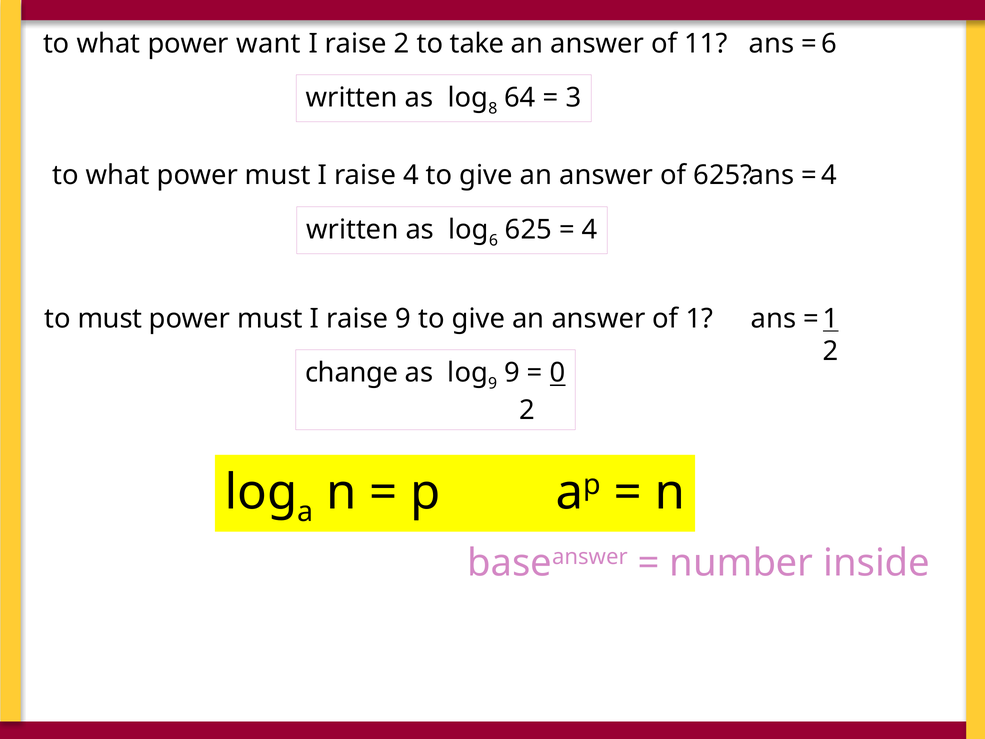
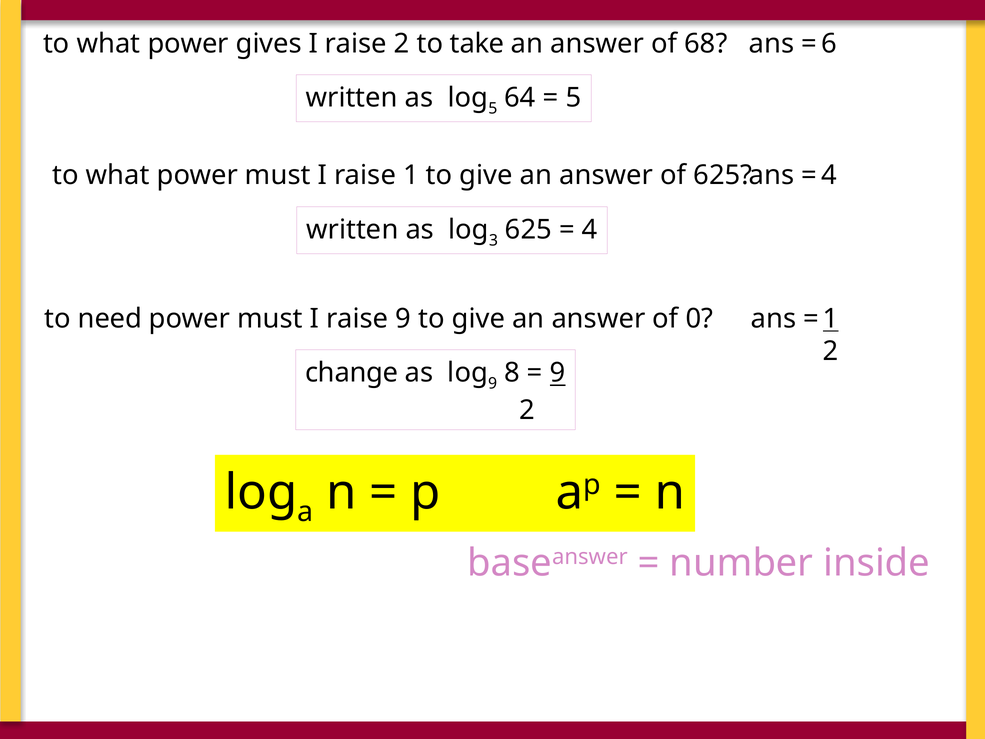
want: want -> gives
11: 11 -> 68
8 at (493, 108): 8 -> 5
3 at (573, 98): 3 -> 5
raise 4: 4 -> 1
6: 6 -> 3
to must: must -> need
1: 1 -> 0
9 9: 9 -> 8
0 at (558, 373): 0 -> 9
